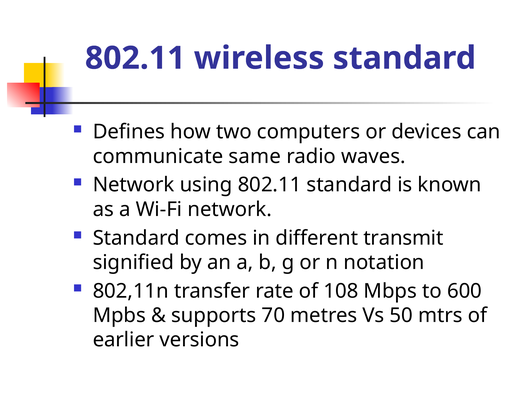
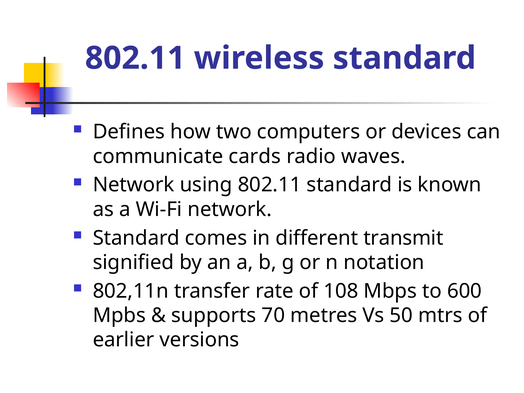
same: same -> cards
